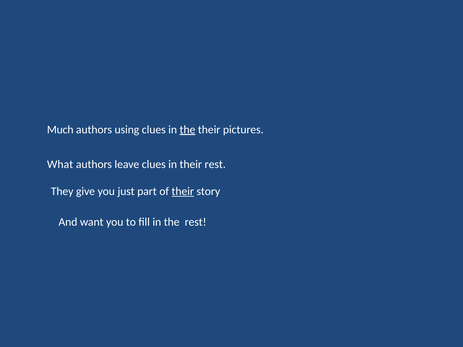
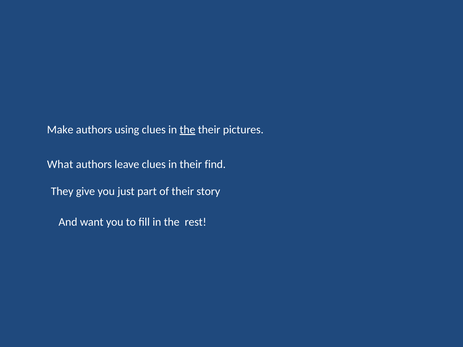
Much: Much -> Make
their rest: rest -> find
their at (183, 191) underline: present -> none
